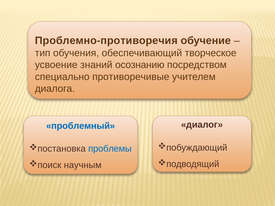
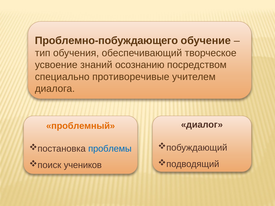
Проблемно-противоречия: Проблемно-противоречия -> Проблемно-побуждающего
проблемный colour: blue -> orange
научным: научным -> учеников
